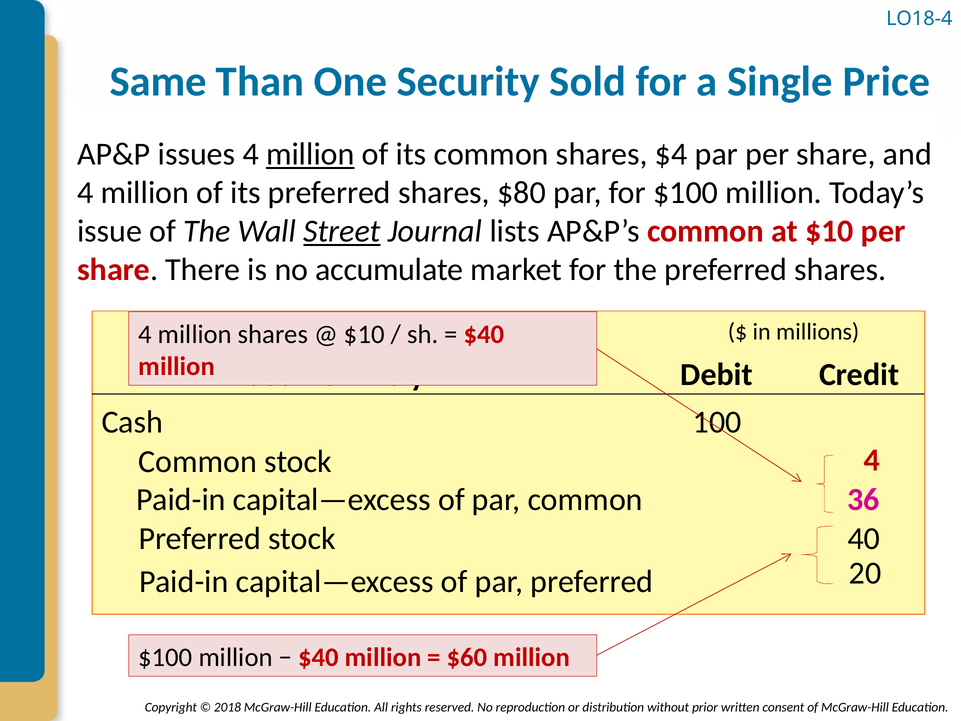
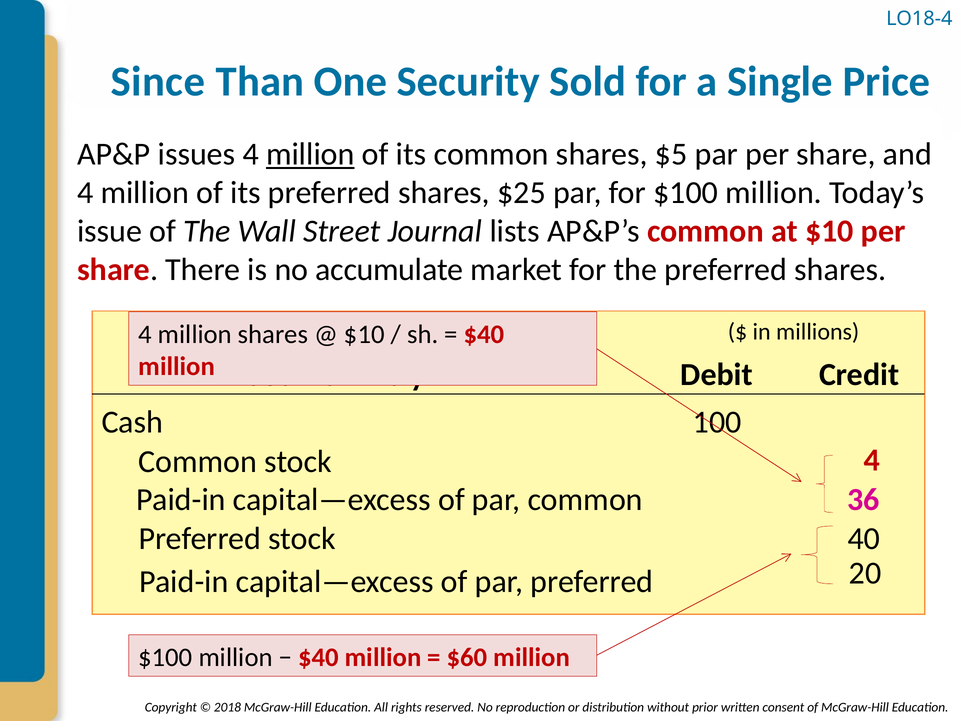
Same: Same -> Since
$4: $4 -> $5
$80: $80 -> $25
Street underline: present -> none
